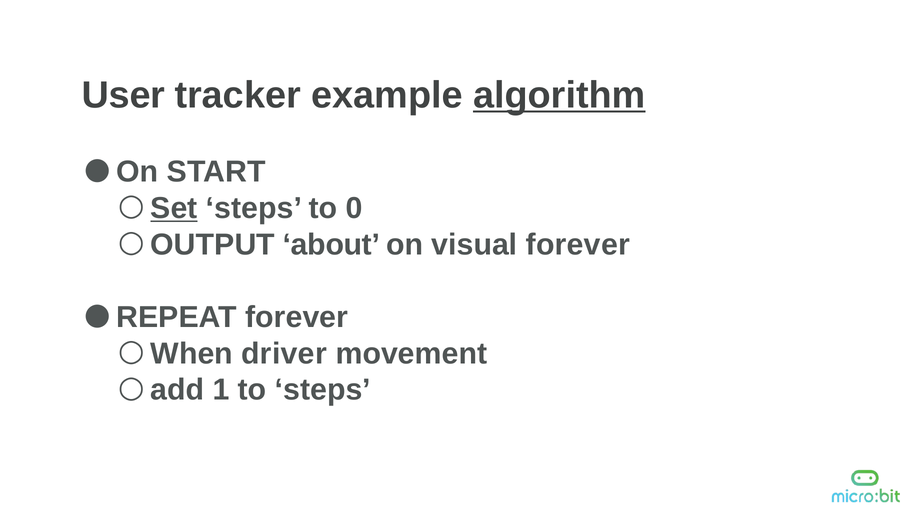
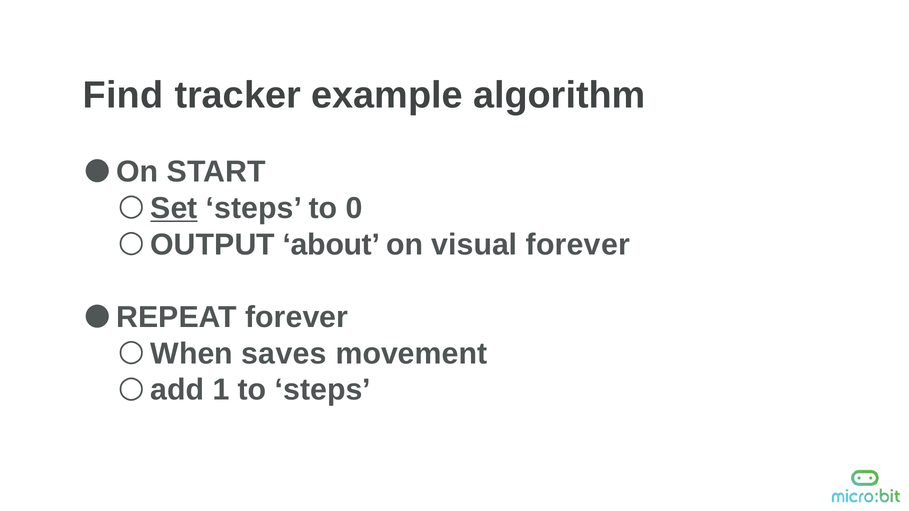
User: User -> Find
algorithm underline: present -> none
driver: driver -> saves
